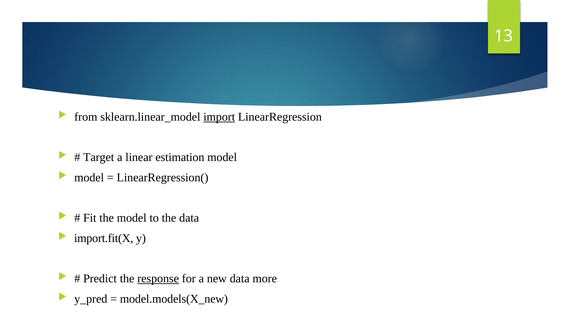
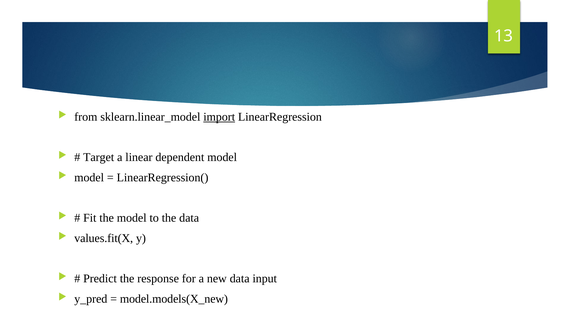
estimation: estimation -> dependent
import.fit(X: import.fit(X -> values.fit(X
response underline: present -> none
more: more -> input
